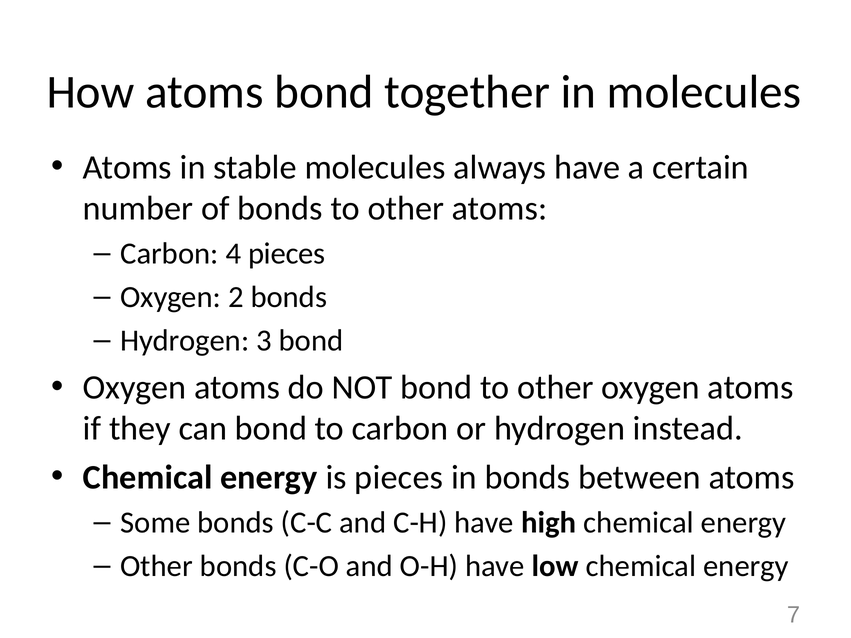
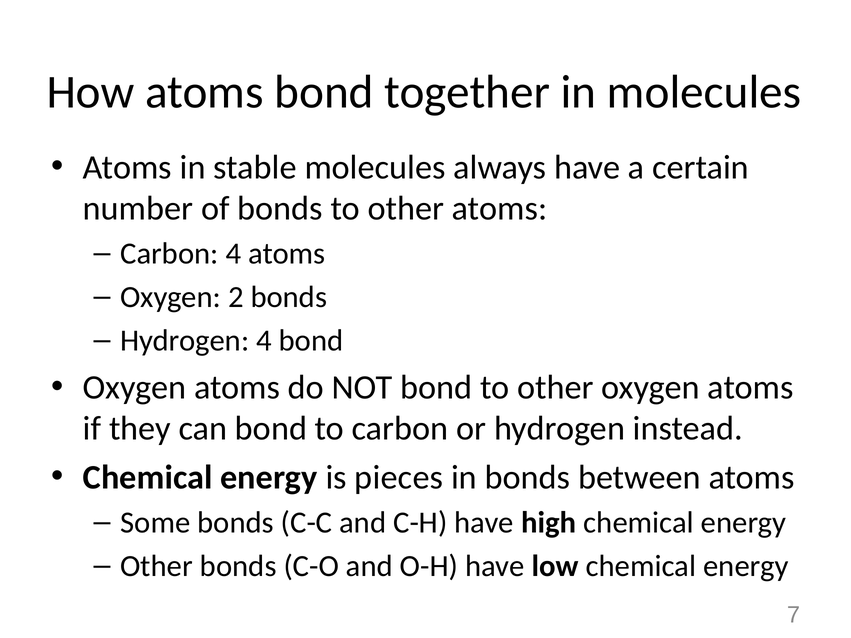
4 pieces: pieces -> atoms
Hydrogen 3: 3 -> 4
